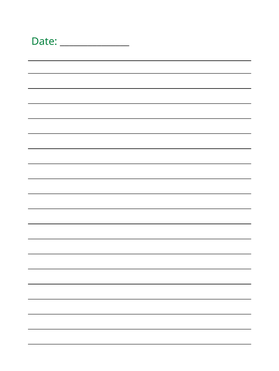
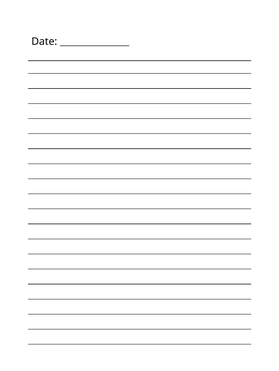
Date colour: green -> black
